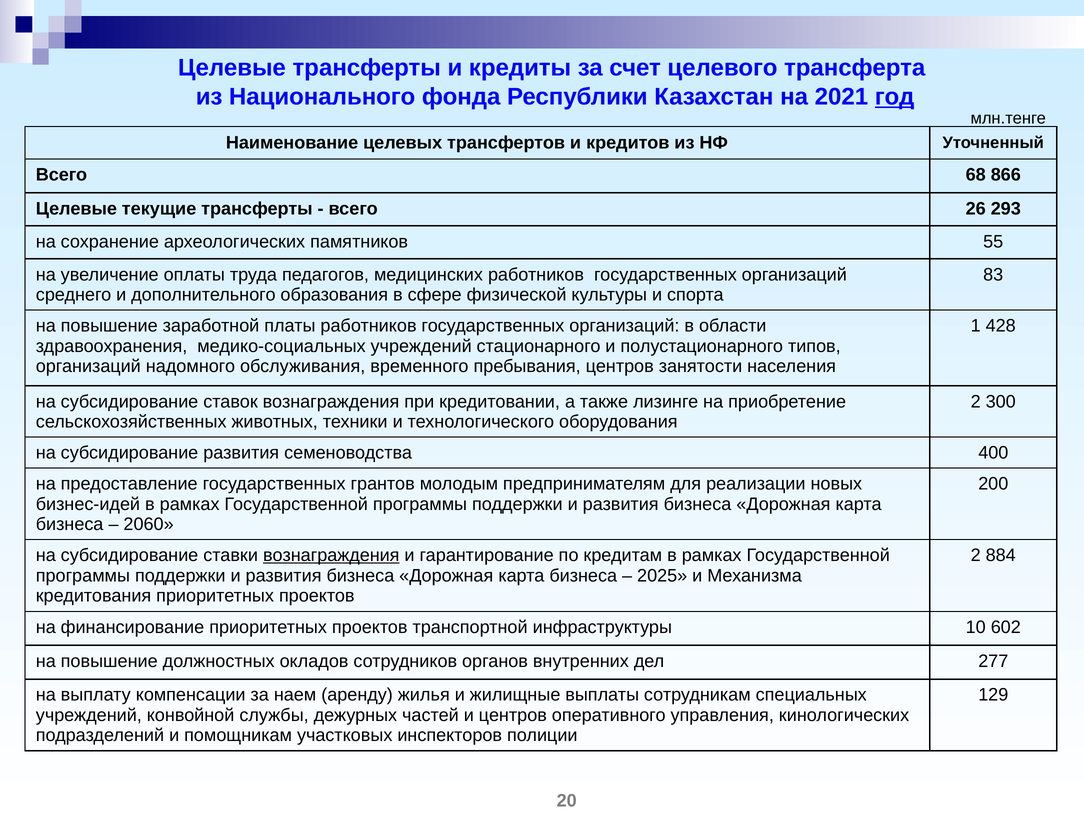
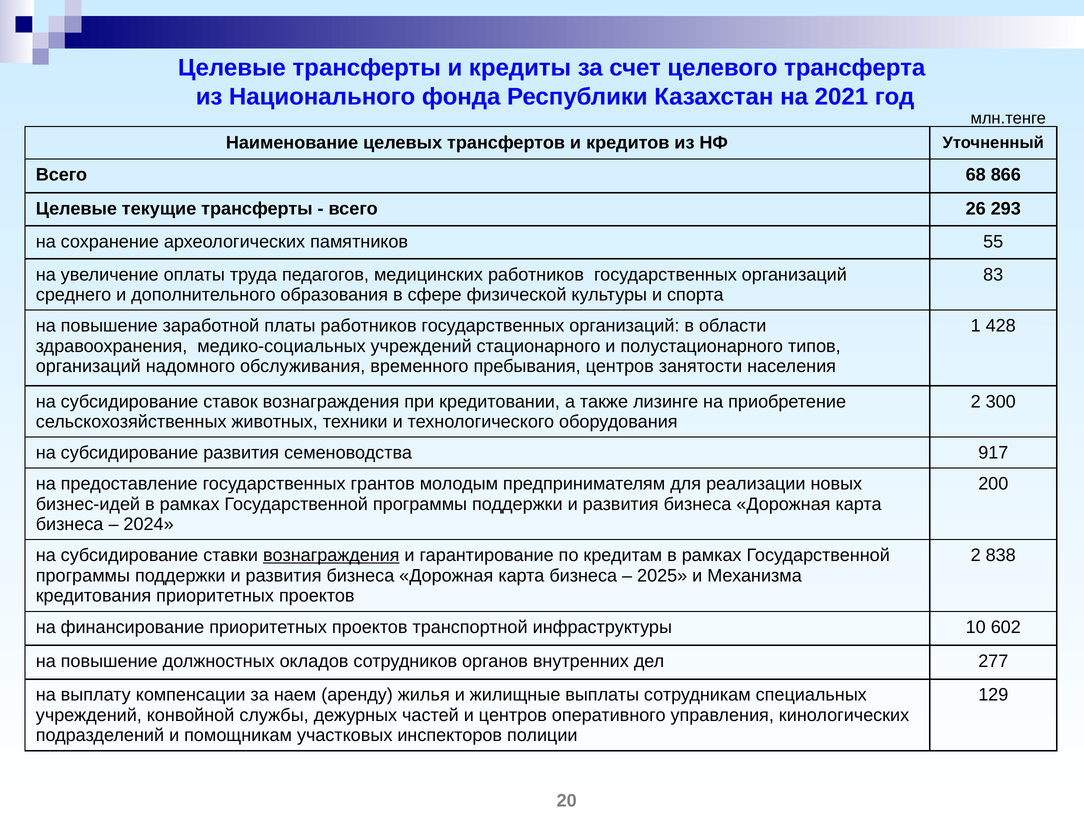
год underline: present -> none
400: 400 -> 917
2060: 2060 -> 2024
884: 884 -> 838
